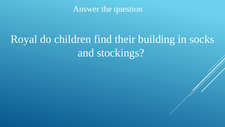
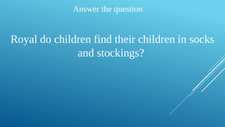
their building: building -> children
